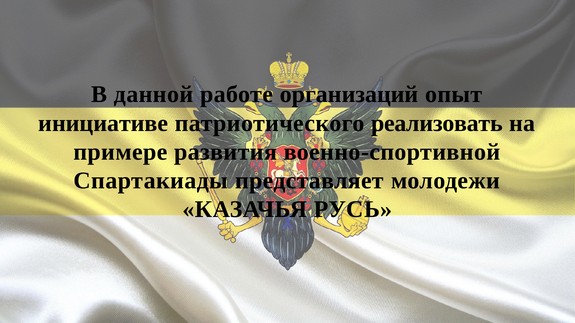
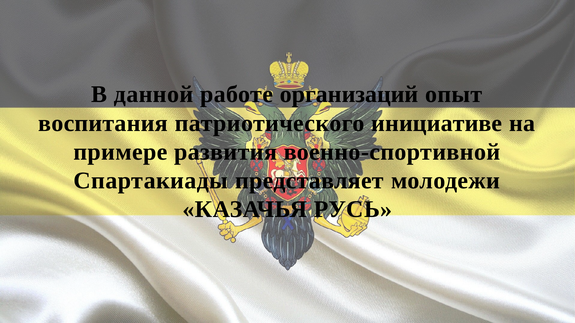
инициативе: инициативе -> воспитания
реализовать: реализовать -> инициативе
